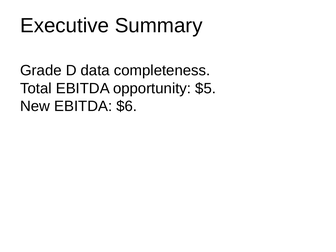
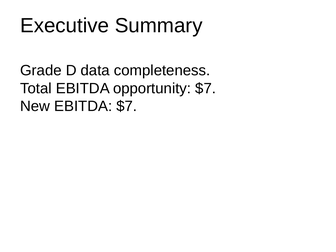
opportunity $5: $5 -> $7
EBITDA $6: $6 -> $7
